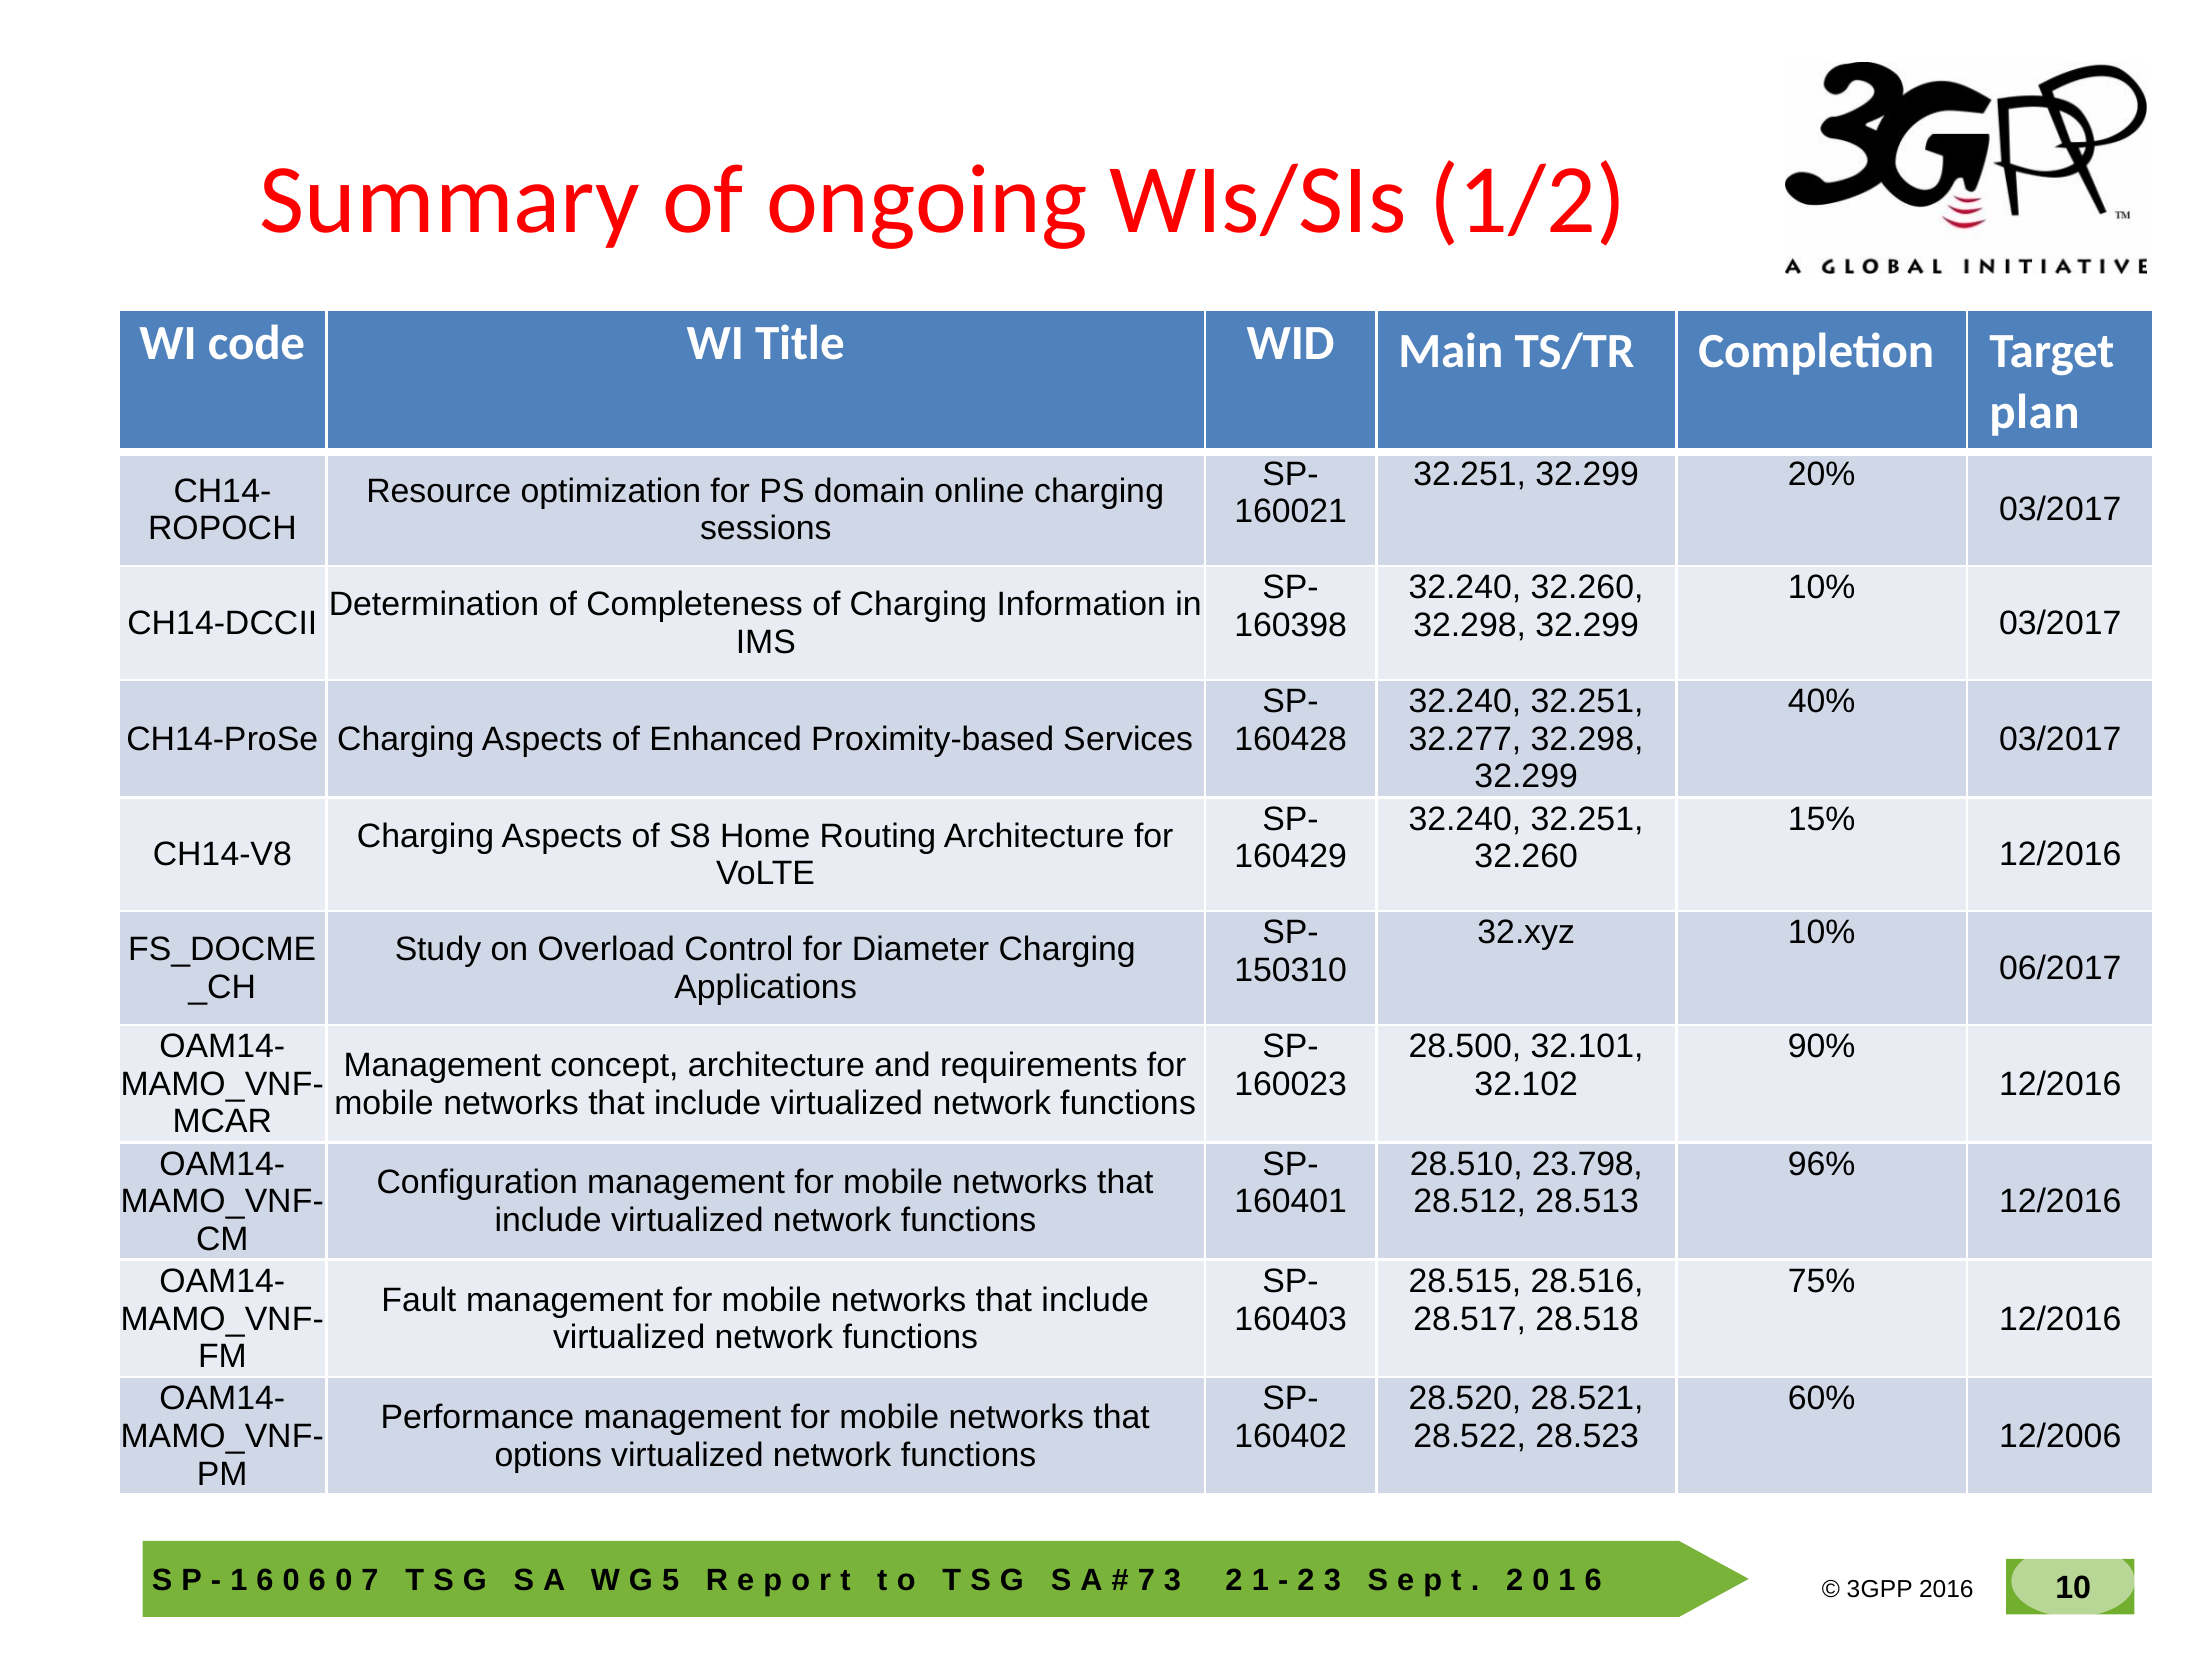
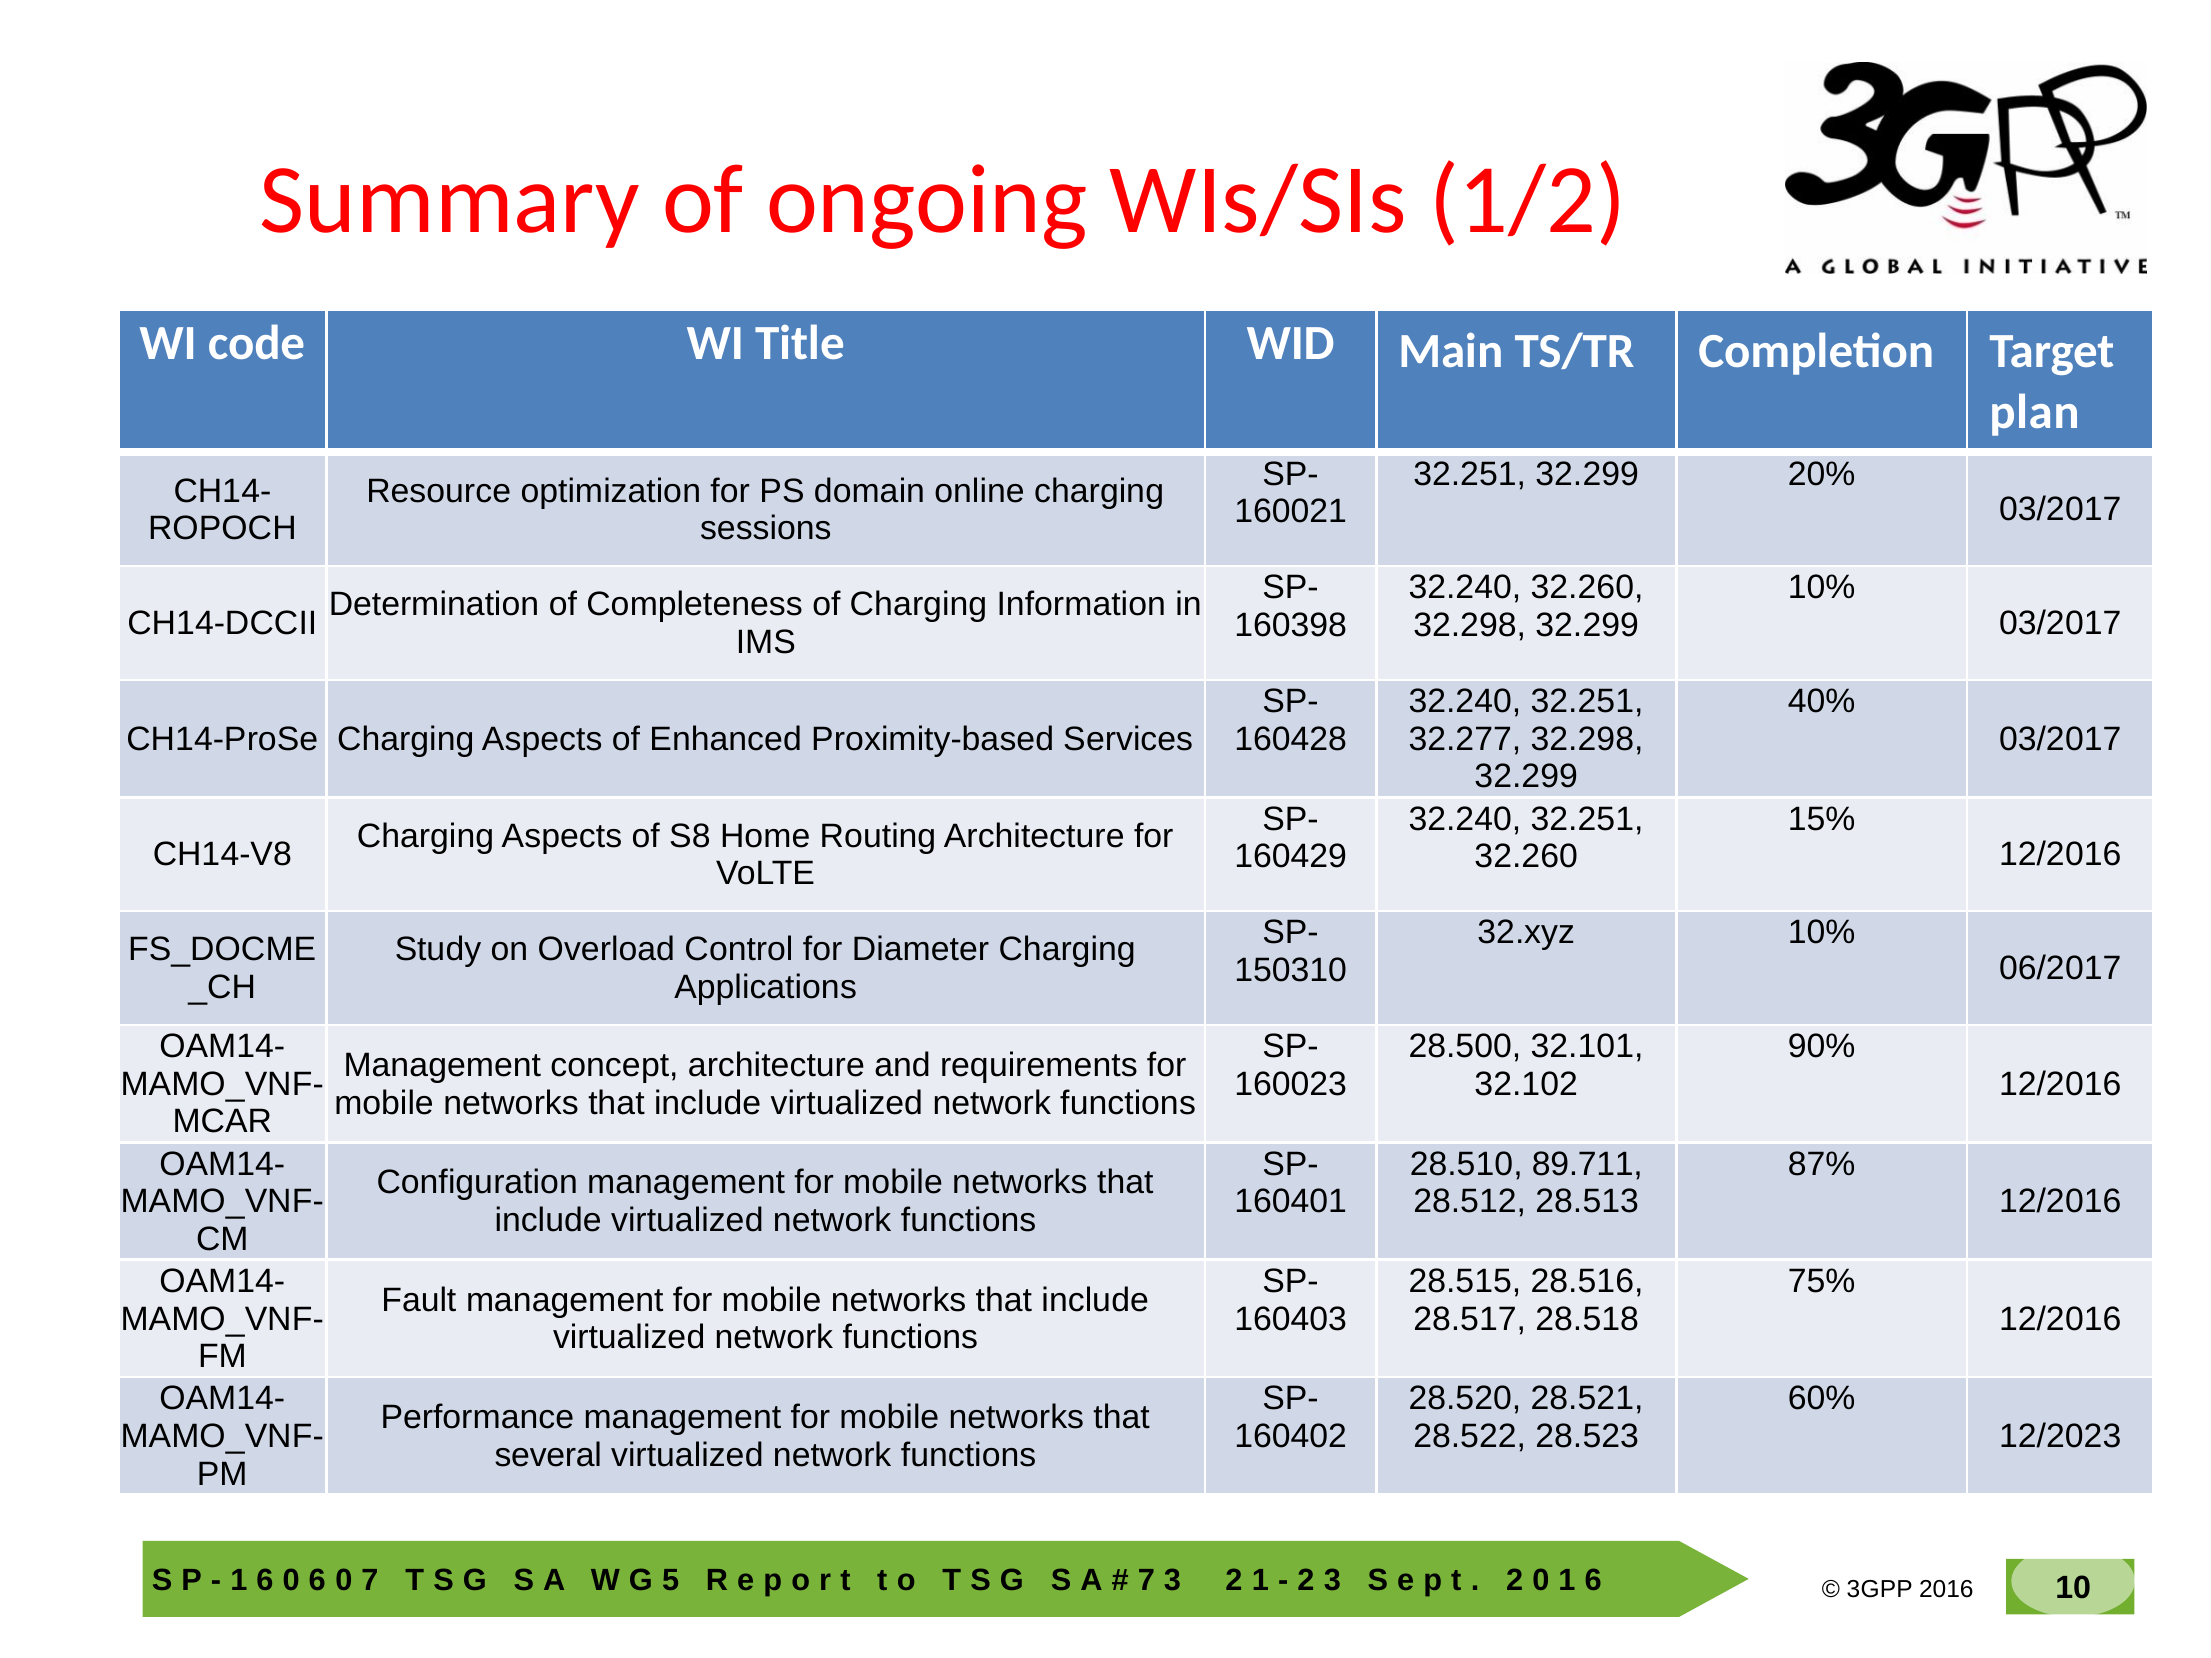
23.798: 23.798 -> 89.711
96%: 96% -> 87%
12/2006: 12/2006 -> 12/2023
options: options -> several
